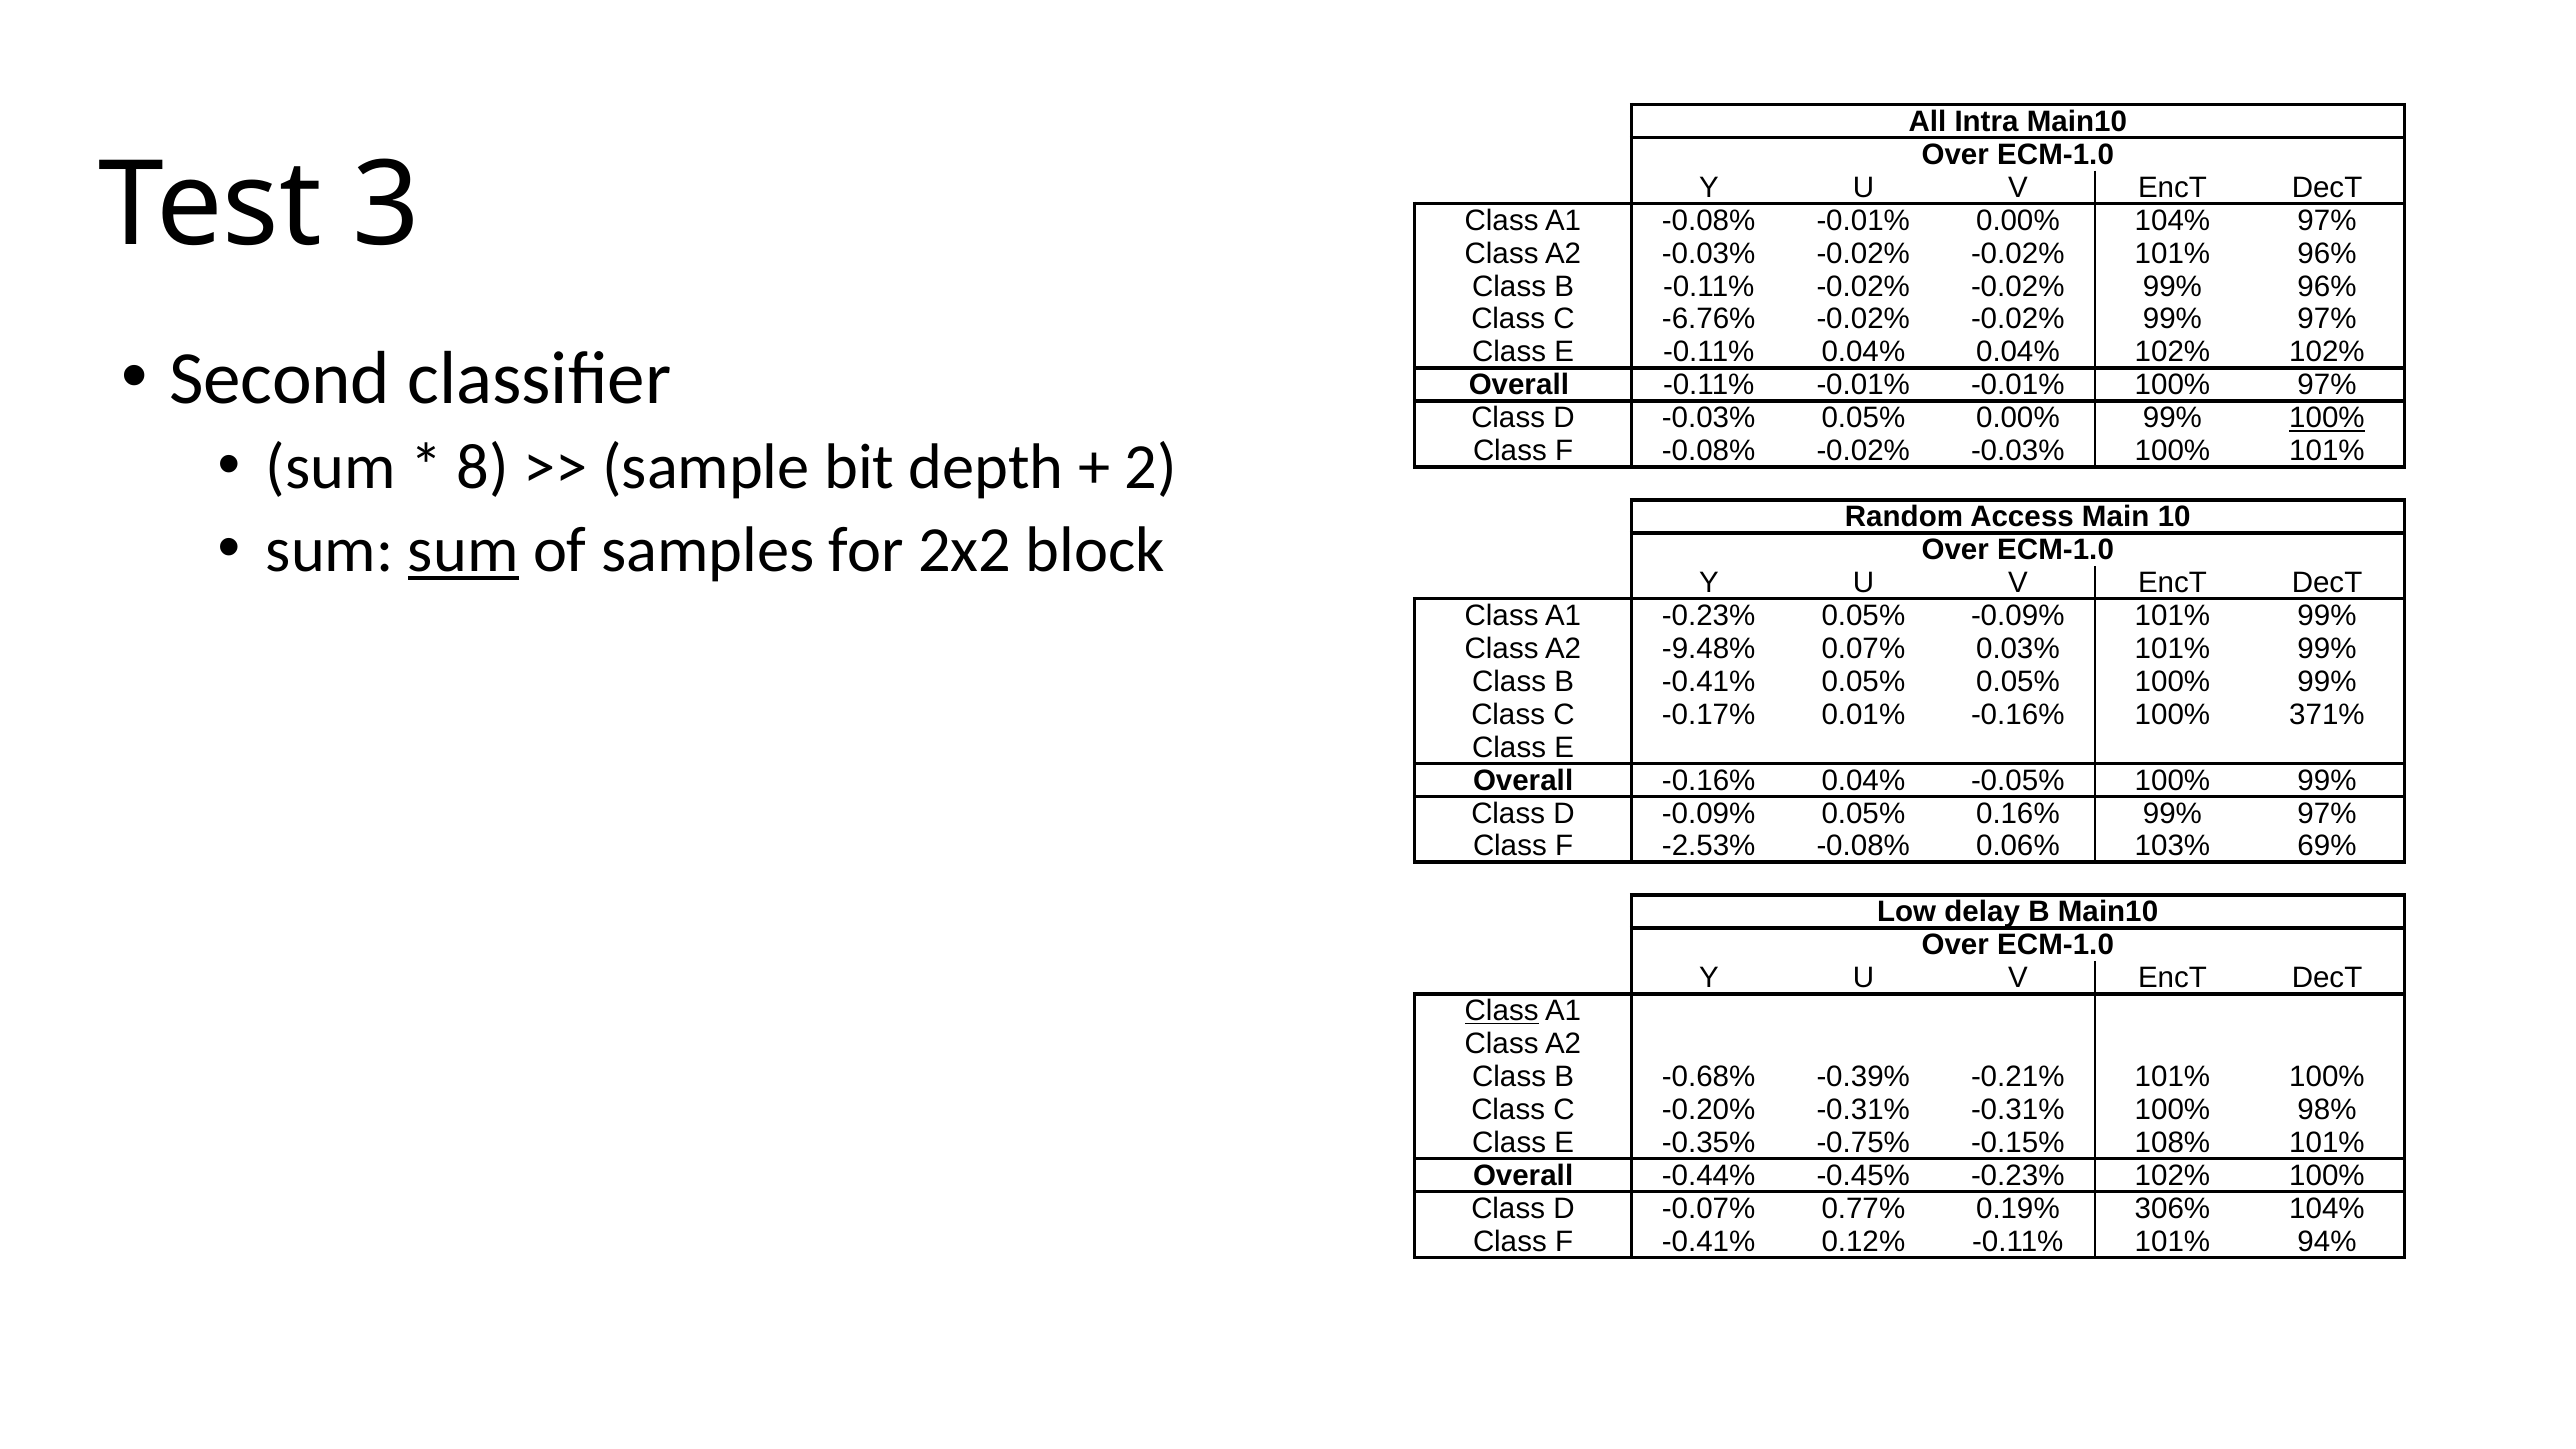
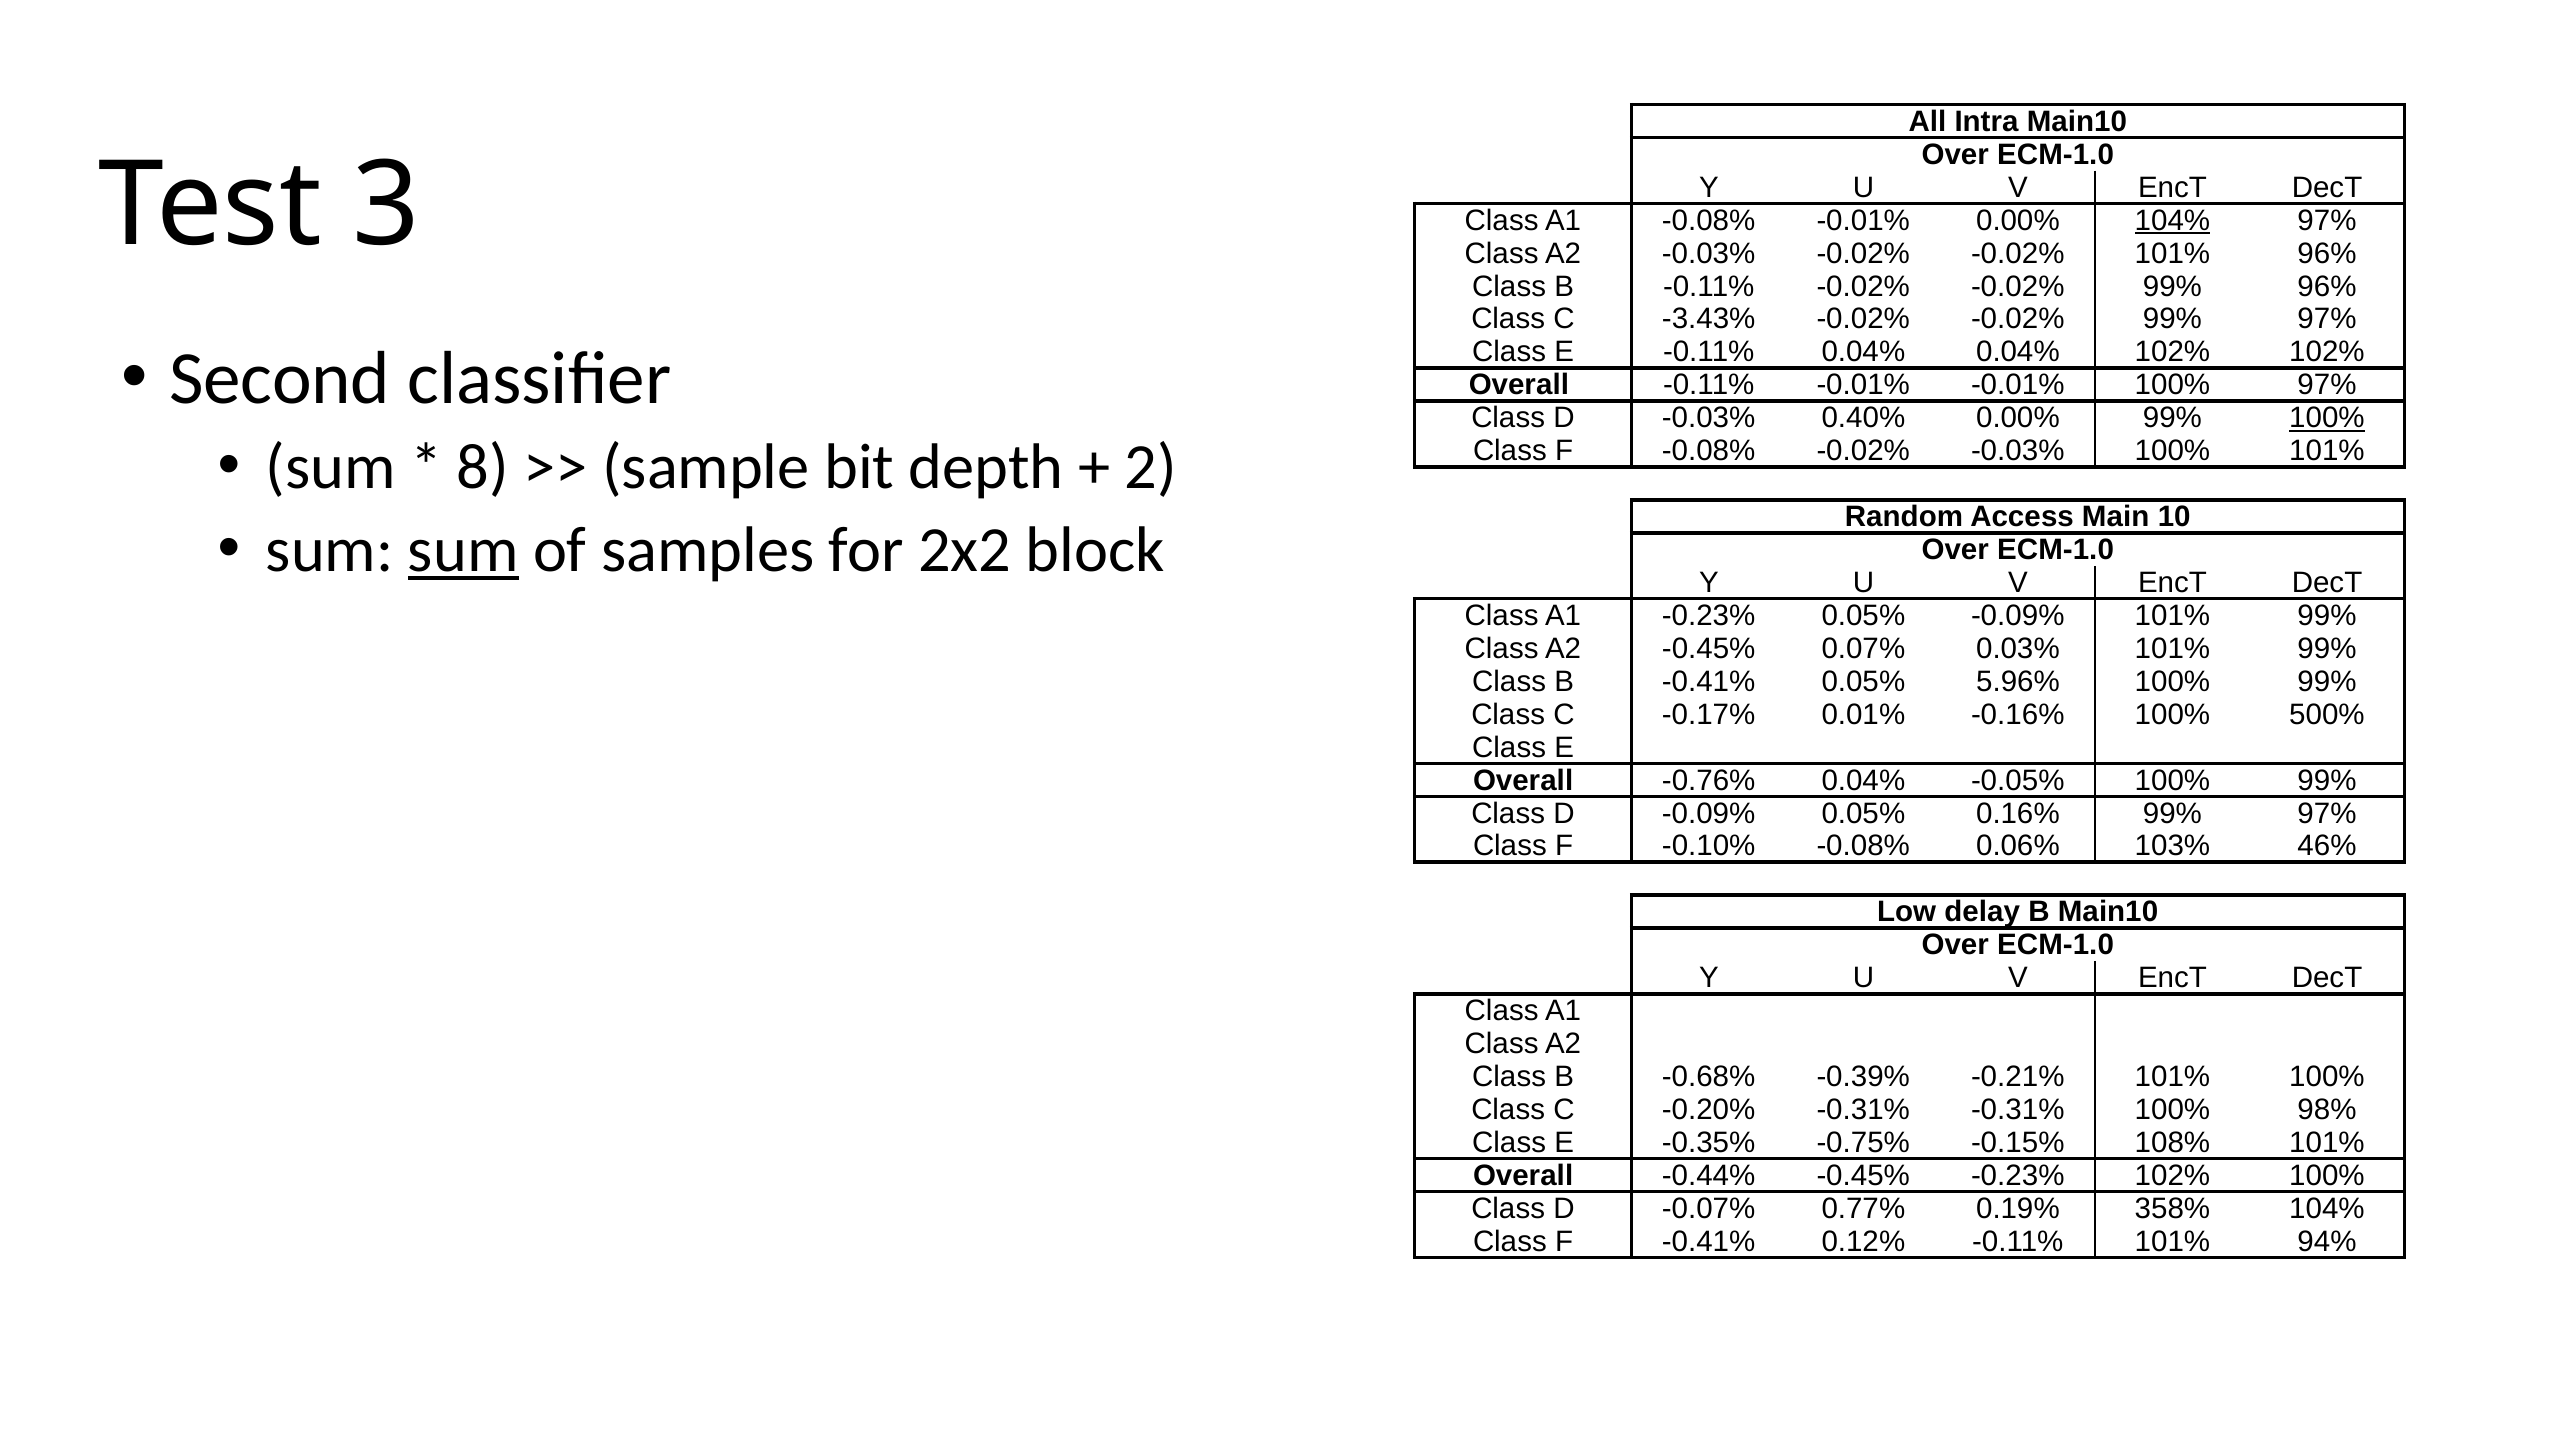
104% at (2172, 220) underline: none -> present
-6.76%: -6.76% -> -3.43%
-0.03% 0.05%: 0.05% -> 0.40%
A2 -9.48%: -9.48% -> -0.45%
0.05% 0.05%: 0.05% -> 5.96%
371%: 371% -> 500%
Overall -0.16%: -0.16% -> -0.76%
-2.53%: -2.53% -> -0.10%
69%: 69% -> 46%
Class at (1502, 1011) underline: present -> none
306%: 306% -> 358%
